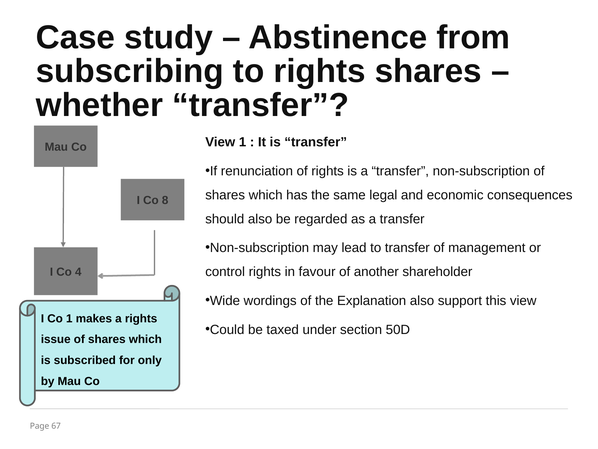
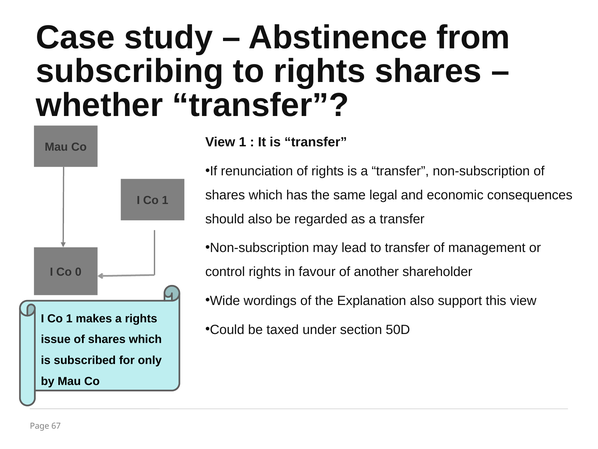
8 at (165, 200): 8 -> 1
4: 4 -> 0
